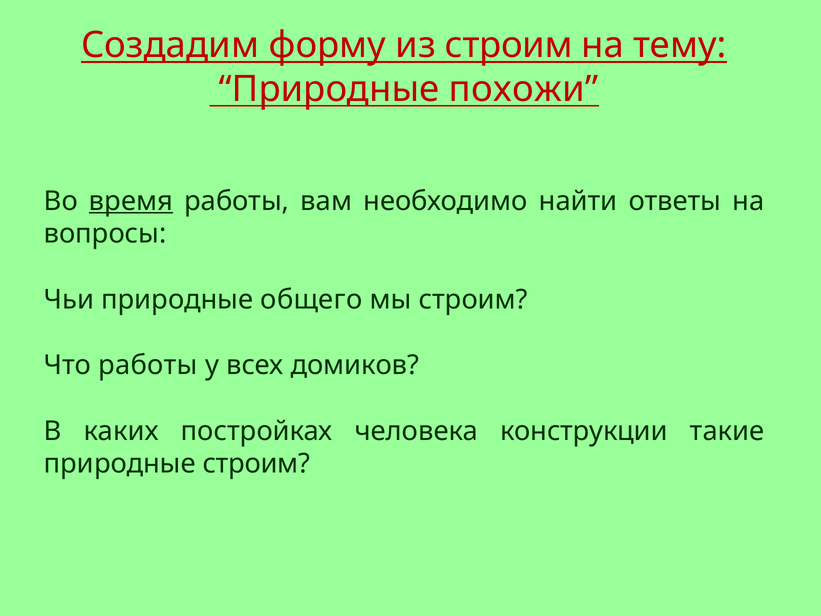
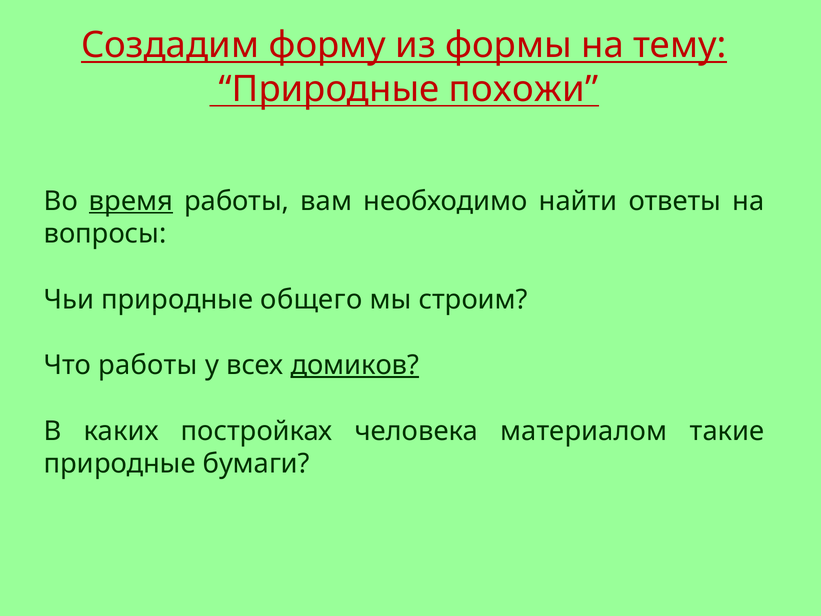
из строим: строим -> формы
домиков underline: none -> present
конструкции: конструкции -> материалом
природные строим: строим -> бумаги
